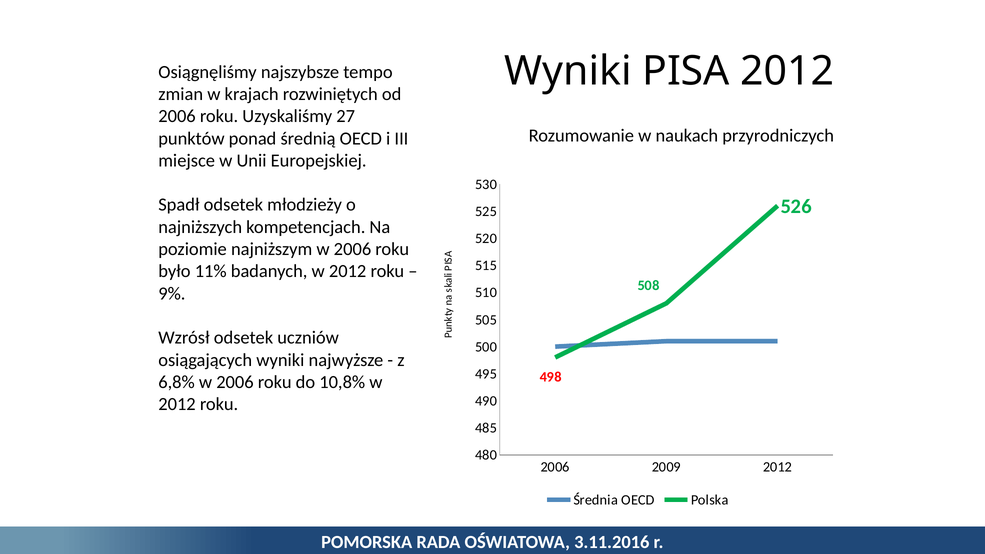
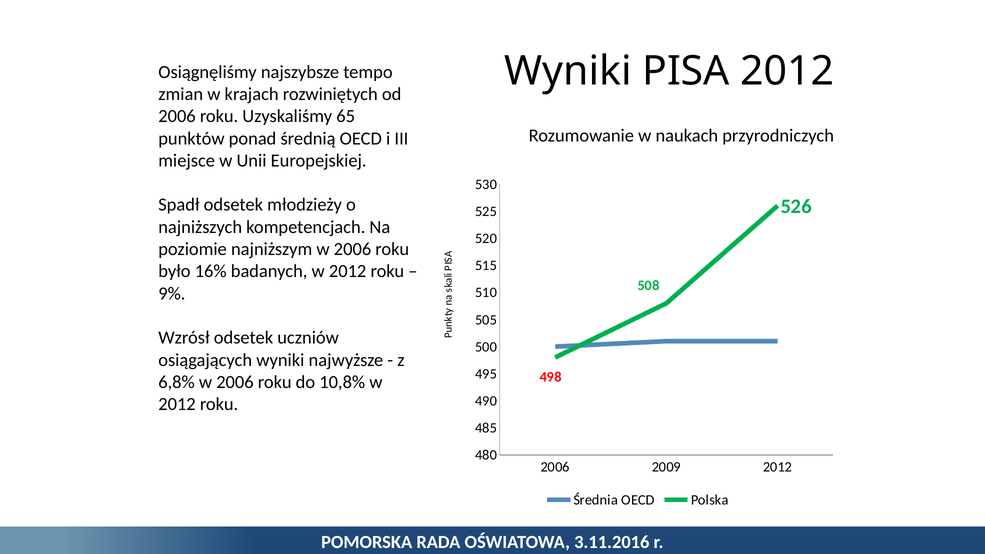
27: 27 -> 65
11%: 11% -> 16%
